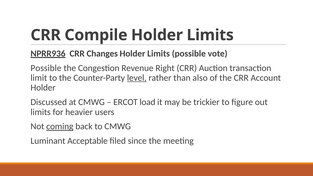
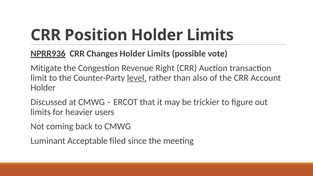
Compile: Compile -> Position
Possible at (46, 68): Possible -> Mitigate
load: load -> that
coming underline: present -> none
